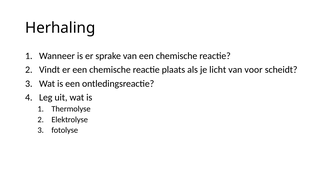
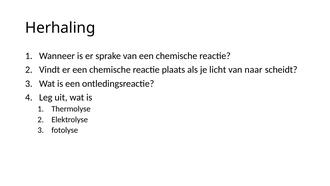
voor: voor -> naar
